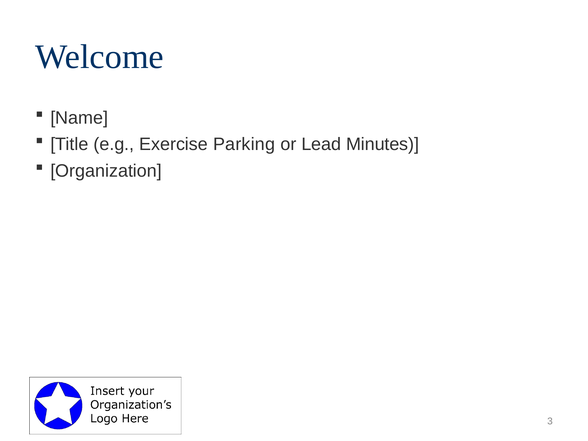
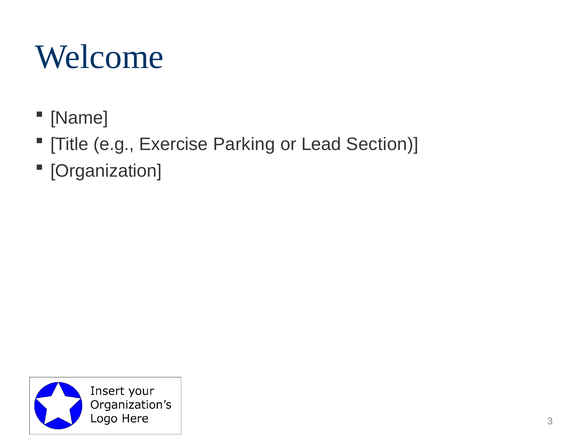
Minutes: Minutes -> Section
